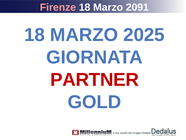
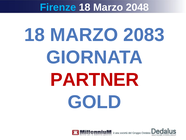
Firenze colour: pink -> light blue
2091: 2091 -> 2048
2025: 2025 -> 2083
